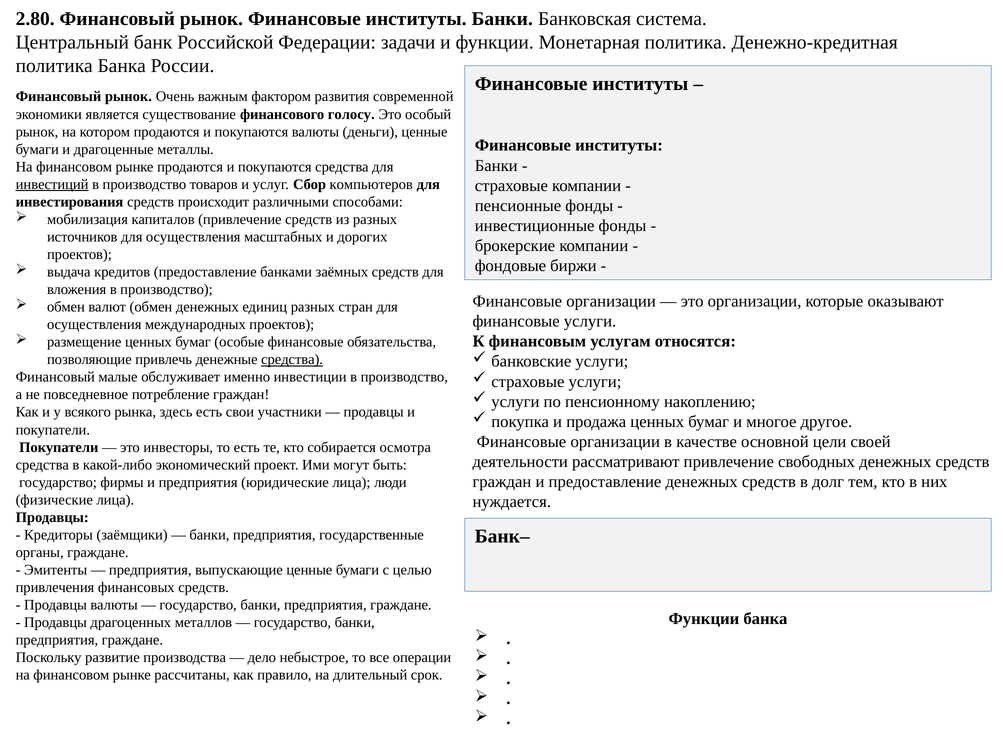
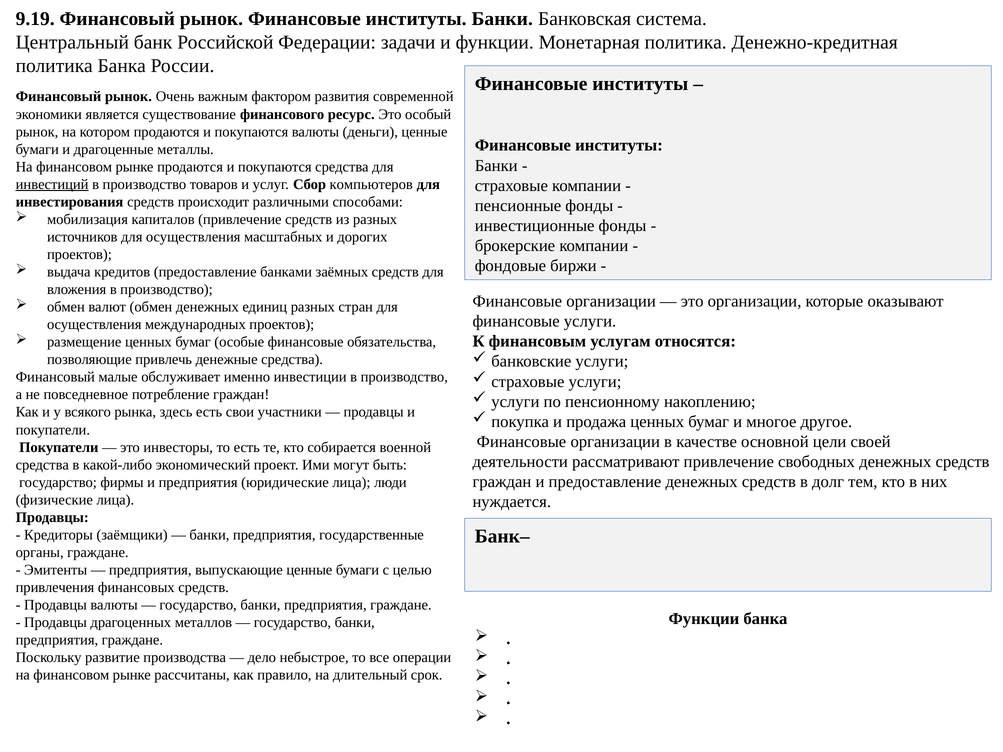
2.80: 2.80 -> 9.19
голосу: голосу -> ресурс
средства at (292, 360) underline: present -> none
осмотра: осмотра -> военной
